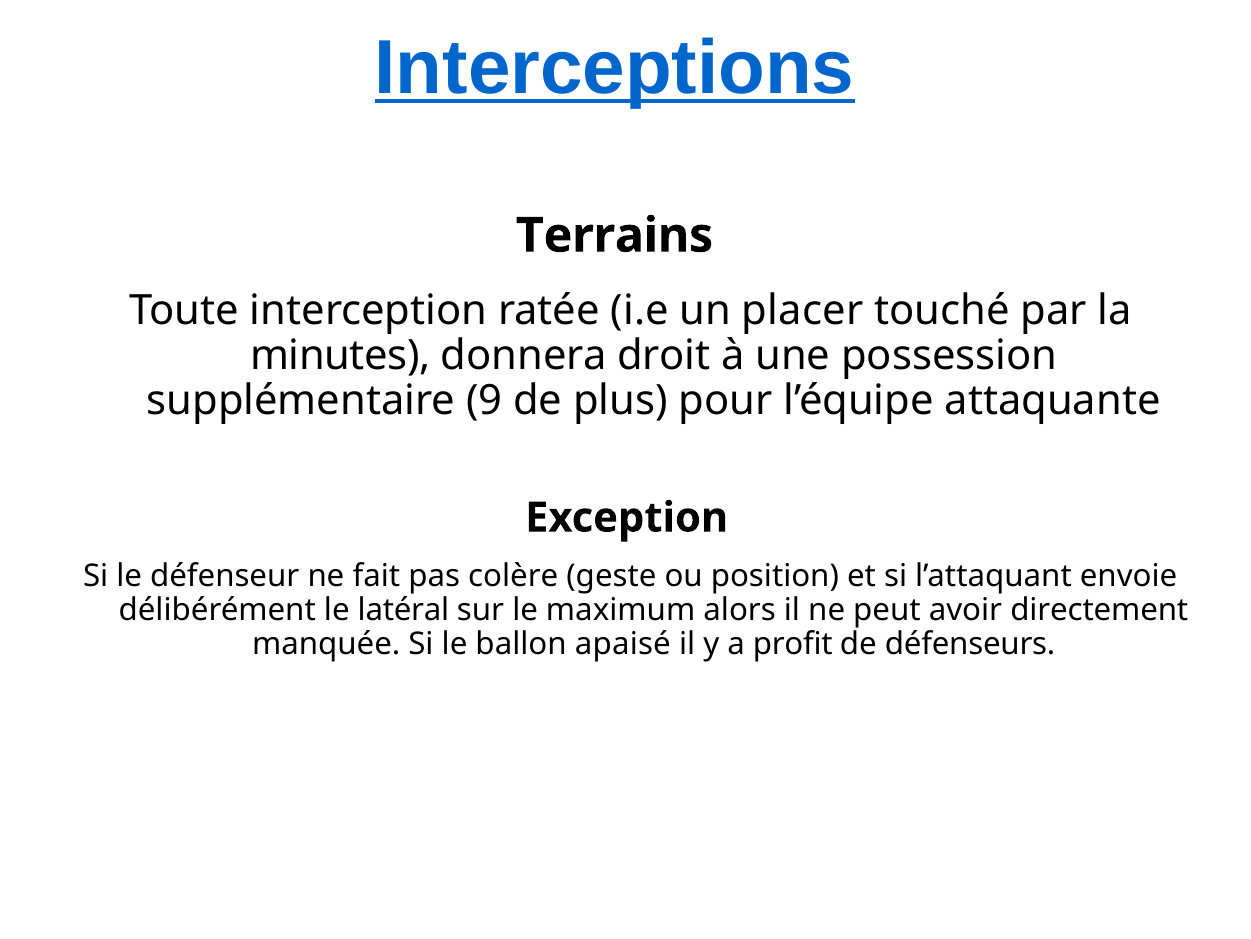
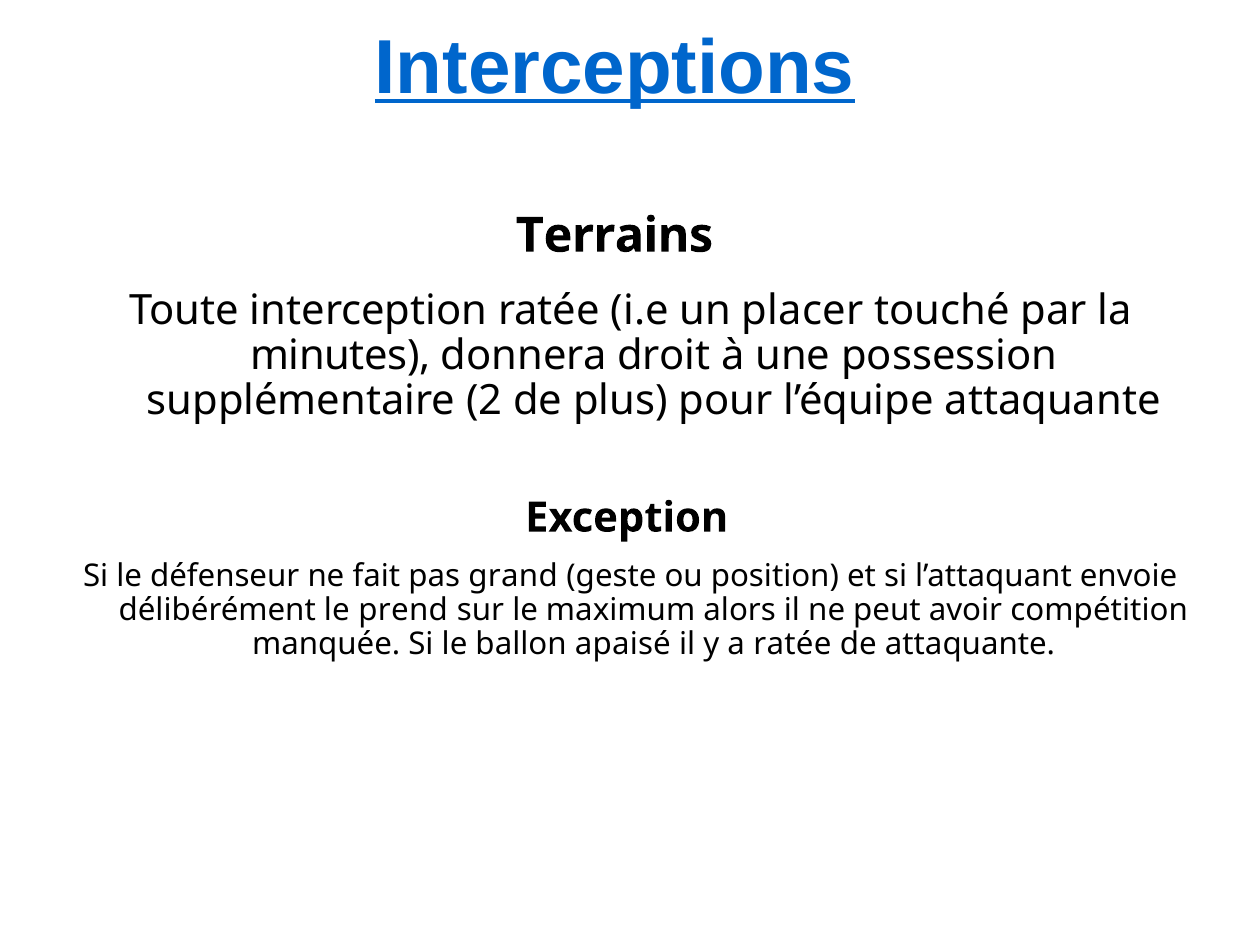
9: 9 -> 2
colère: colère -> grand
latéral: latéral -> prend
directement: directement -> compétition
a profit: profit -> ratée
de défenseurs: défenseurs -> attaquante
